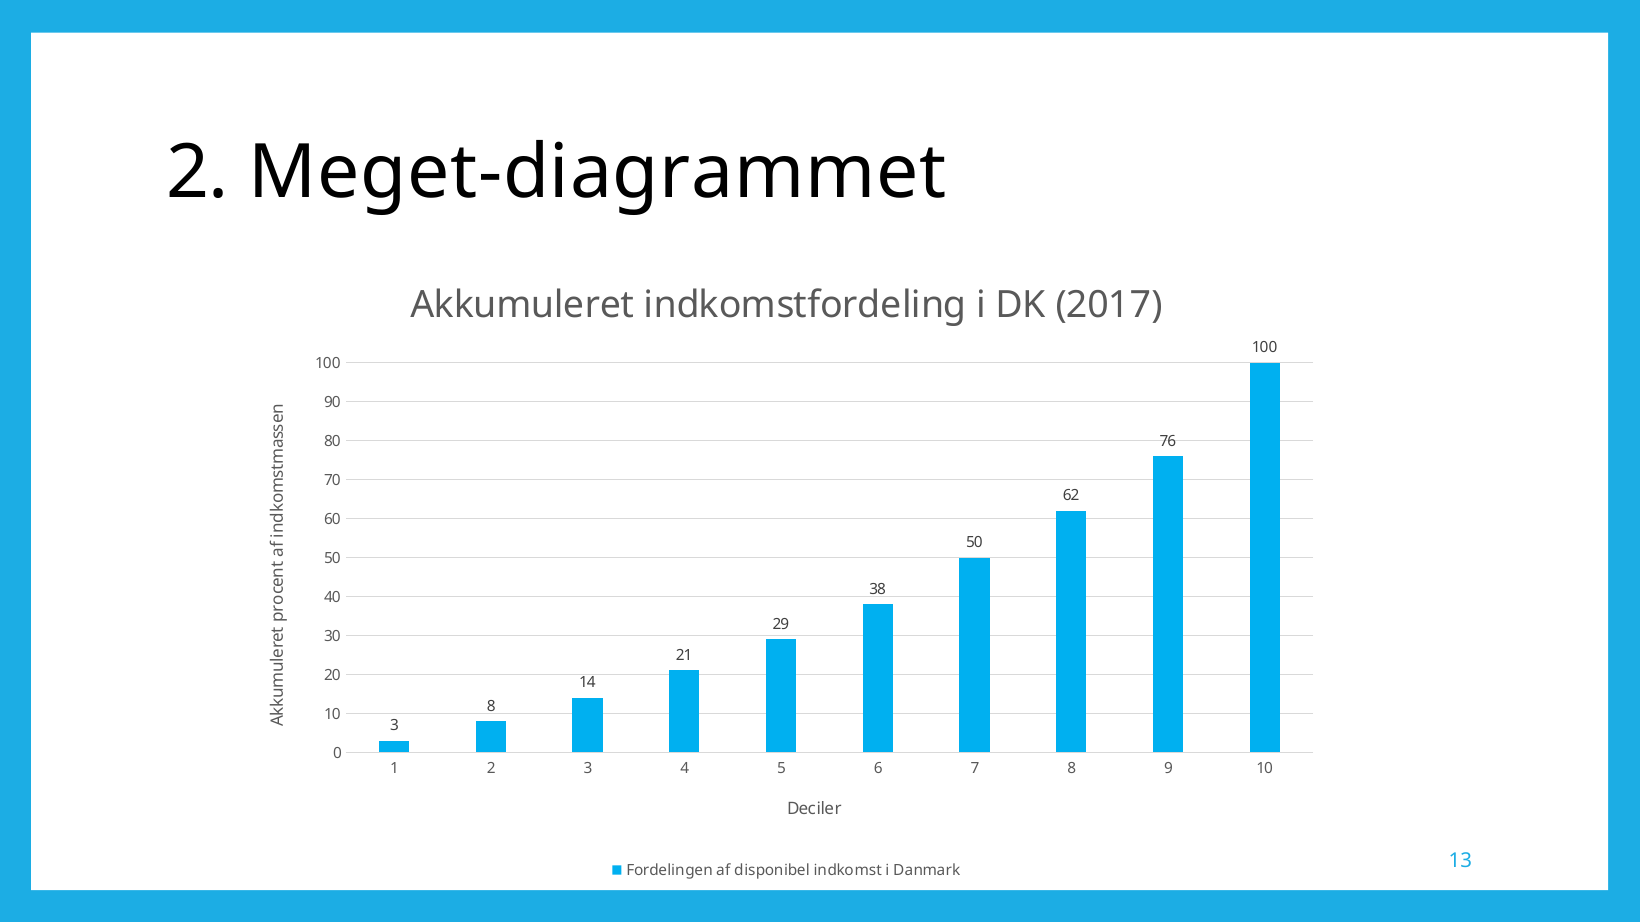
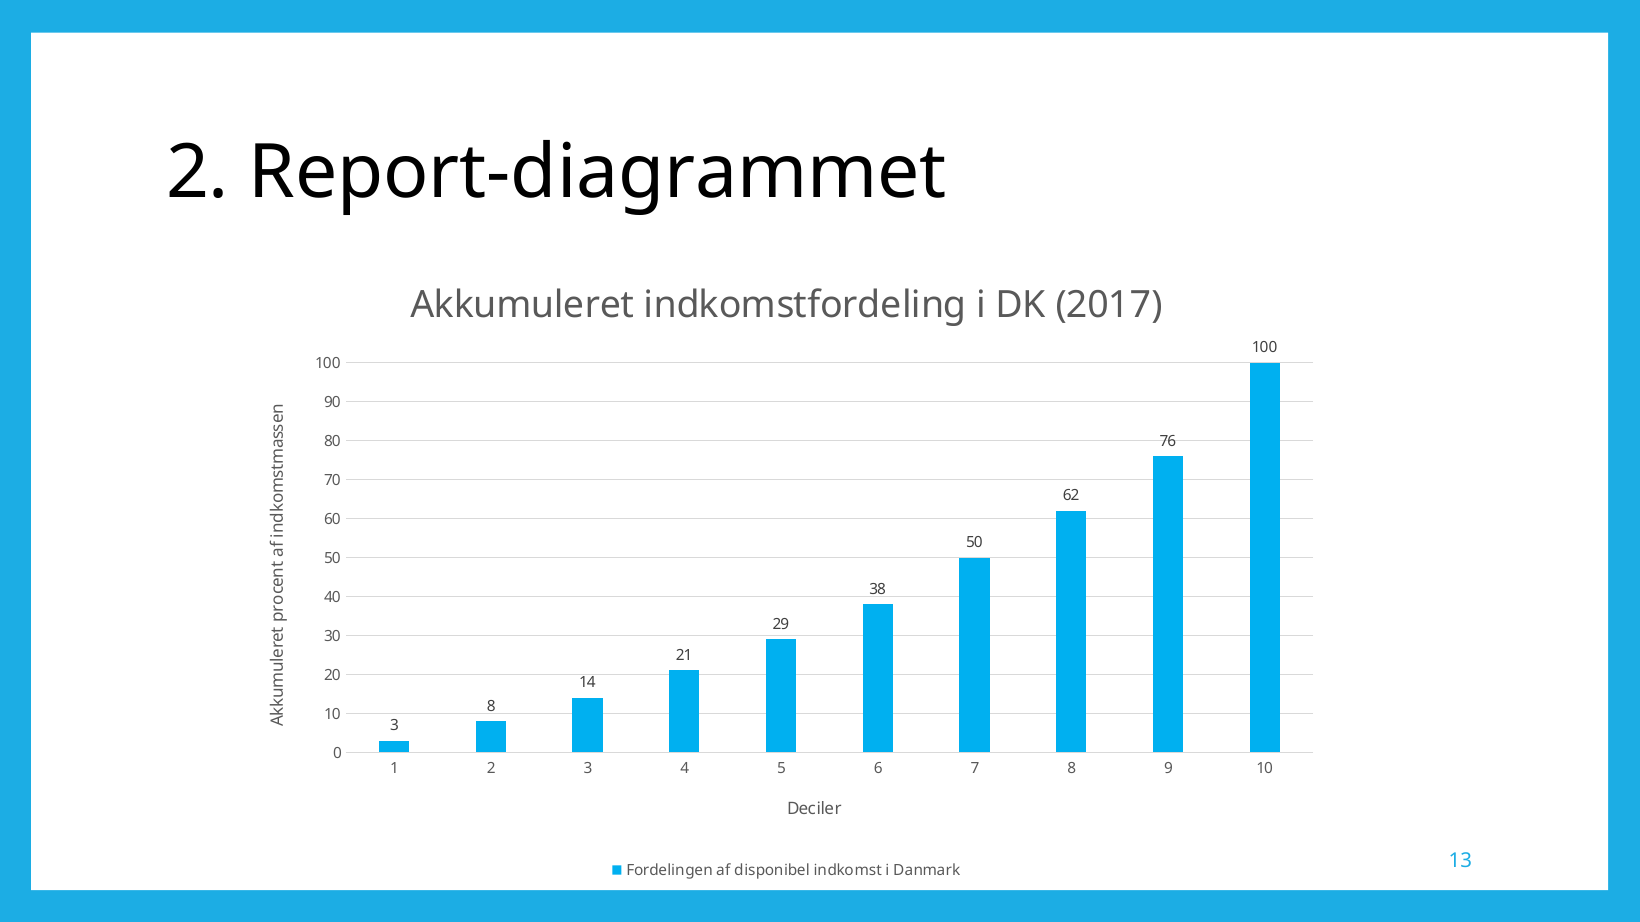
Meget-diagrammet: Meget-diagrammet -> Report-diagrammet
